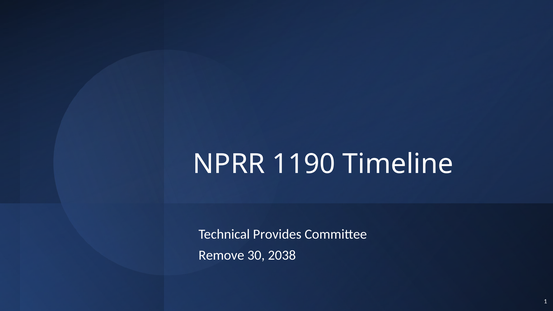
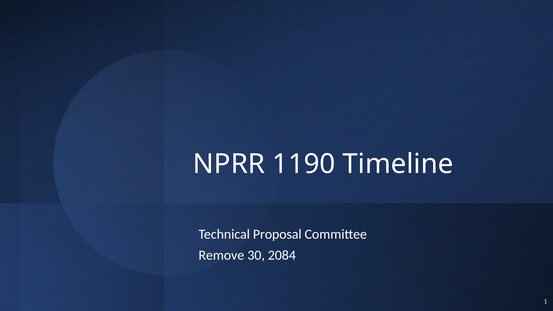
Provides: Provides -> Proposal
2038: 2038 -> 2084
